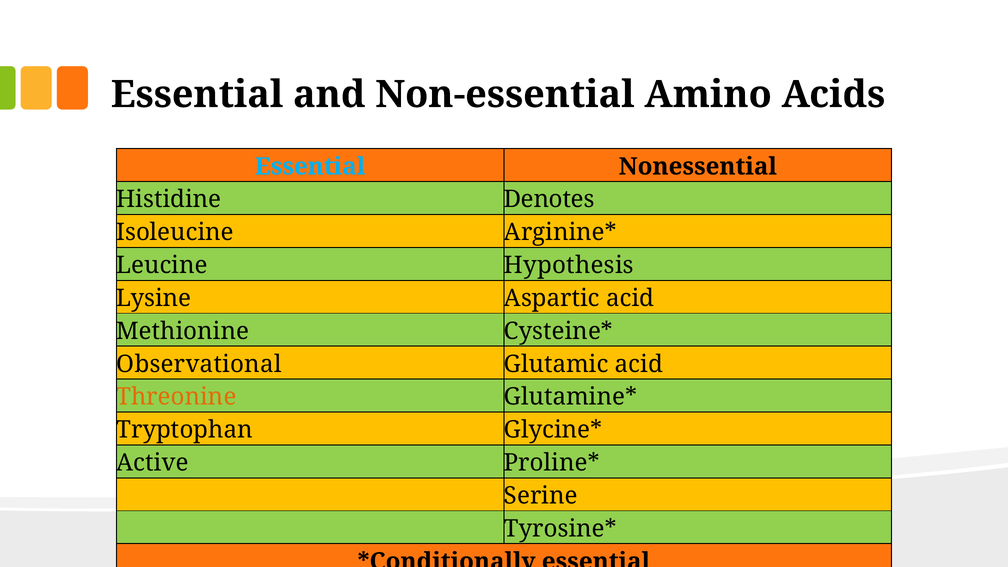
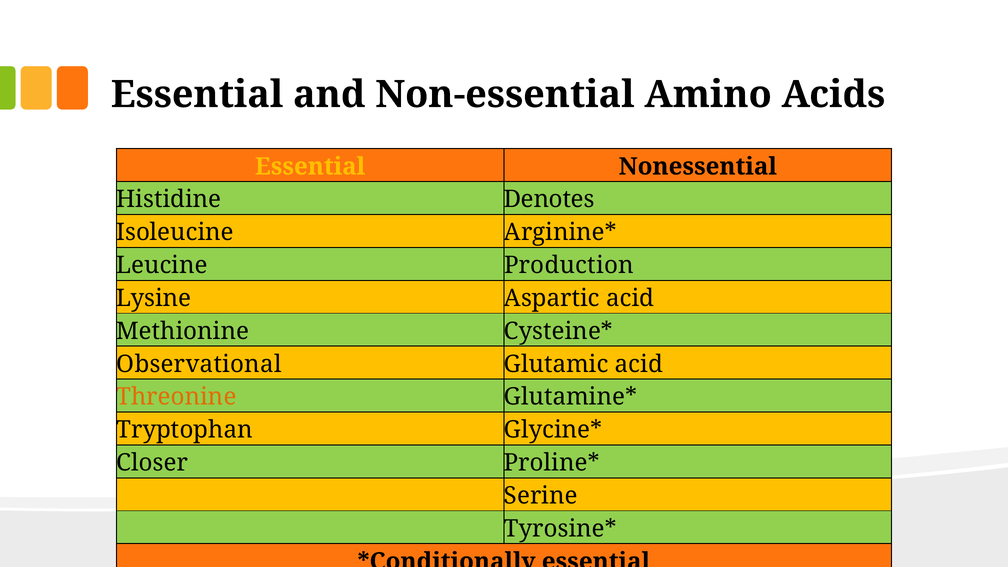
Essential at (310, 167) colour: light blue -> yellow
Hypothesis: Hypothesis -> Production
Active: Active -> Closer
